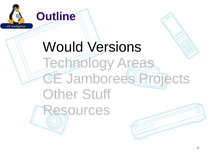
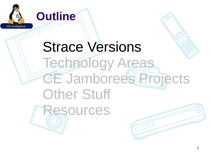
Would: Would -> Strace
